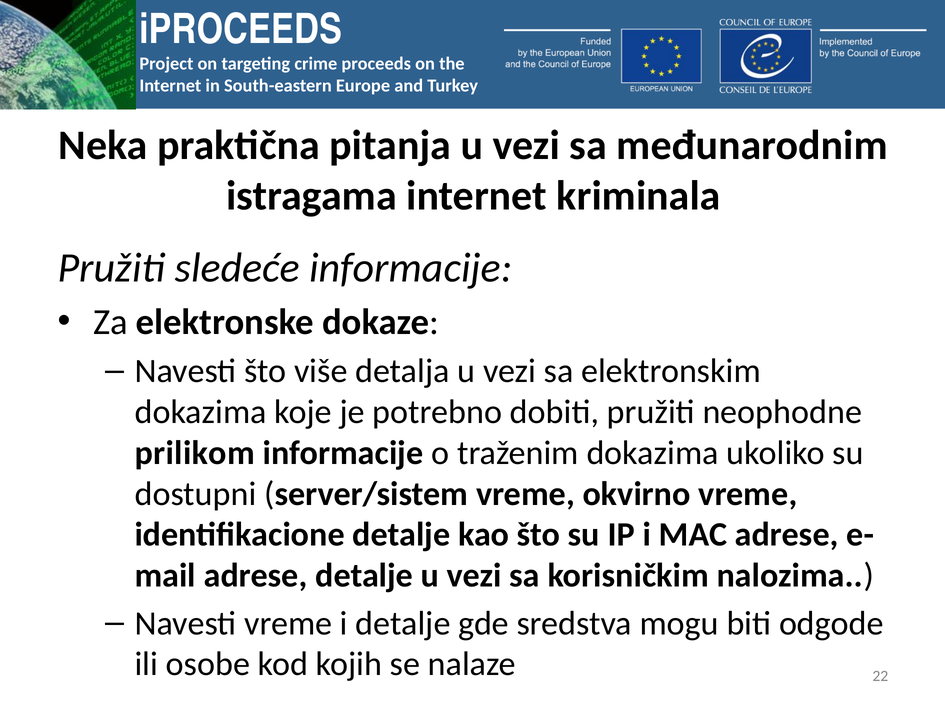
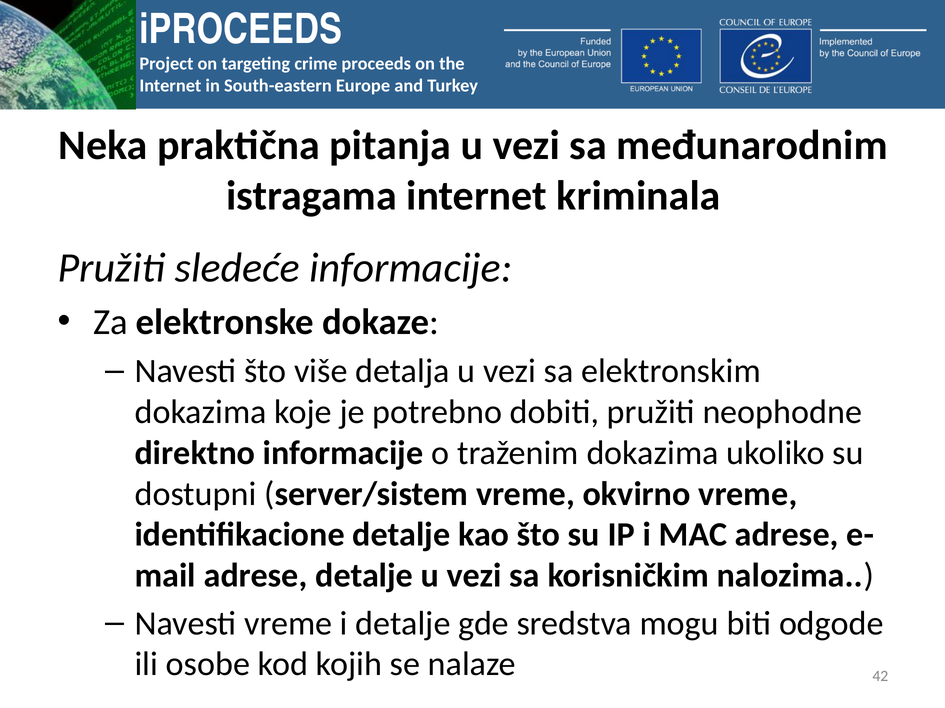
prilikom: prilikom -> direktno
22: 22 -> 42
